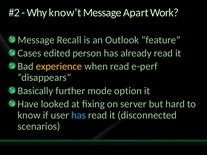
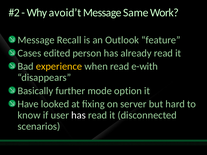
know’t: know’t -> avoid’t
Apart: Apart -> Same
e-perf: e-perf -> e-with
has at (79, 115) colour: light blue -> white
